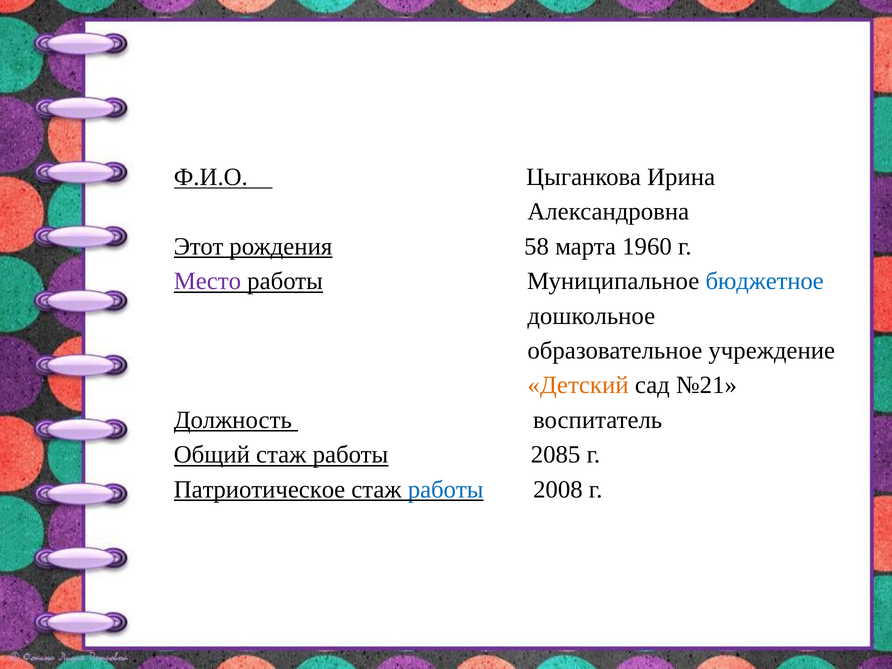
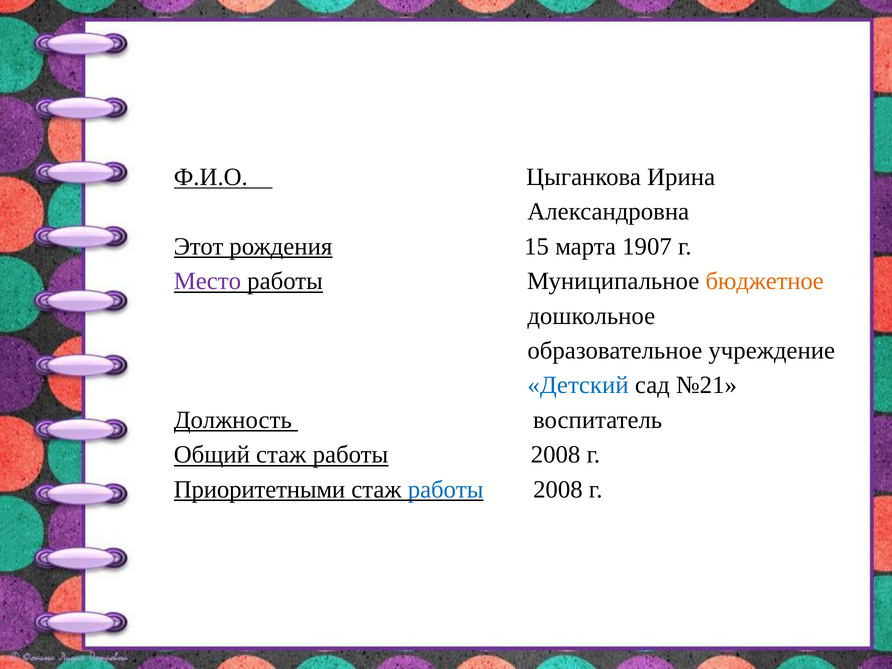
58: 58 -> 15
1960: 1960 -> 1907
бюджетное colour: blue -> orange
Детский colour: orange -> blue
Общий стаж работы 2085: 2085 -> 2008
Патриотическое: Патриотическое -> Приоритетными
